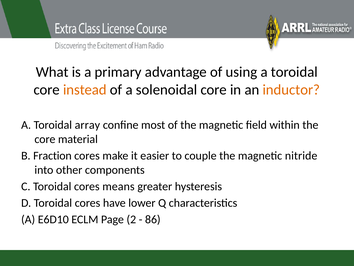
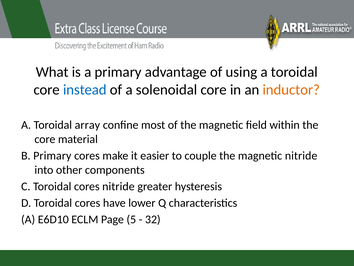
instead colour: orange -> blue
B Fraction: Fraction -> Primary
cores means: means -> nitride
2: 2 -> 5
86: 86 -> 32
